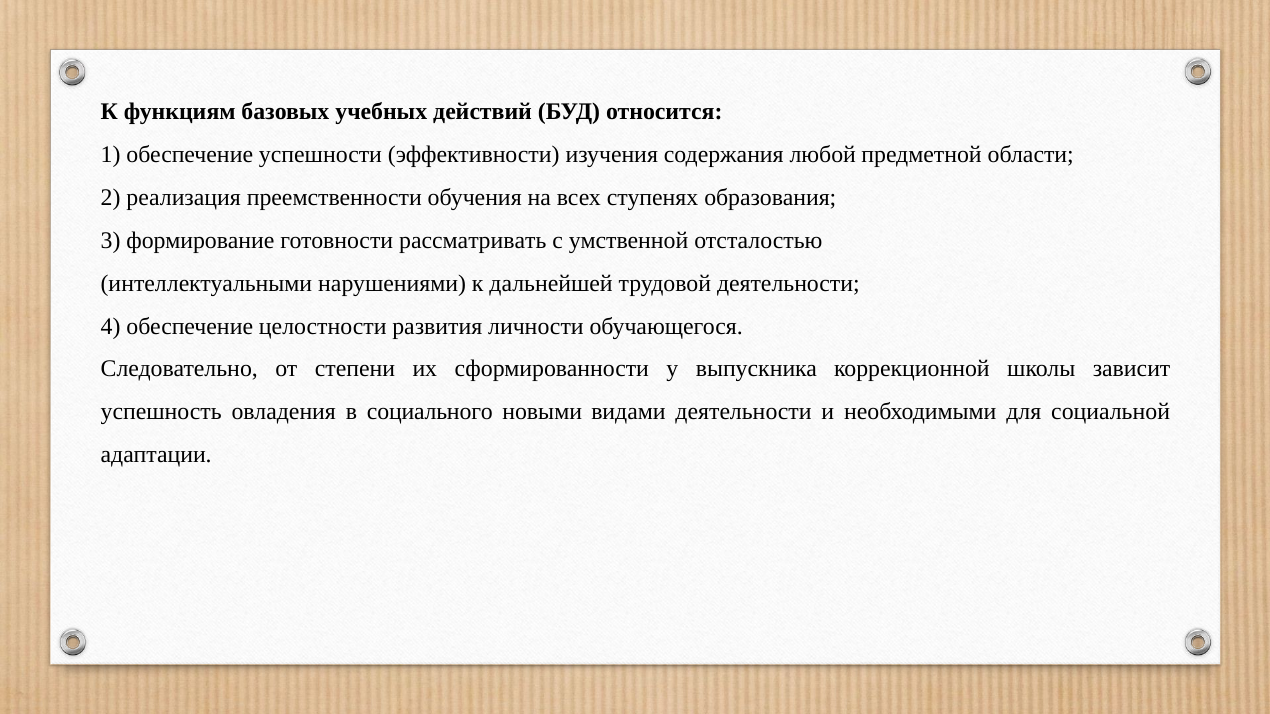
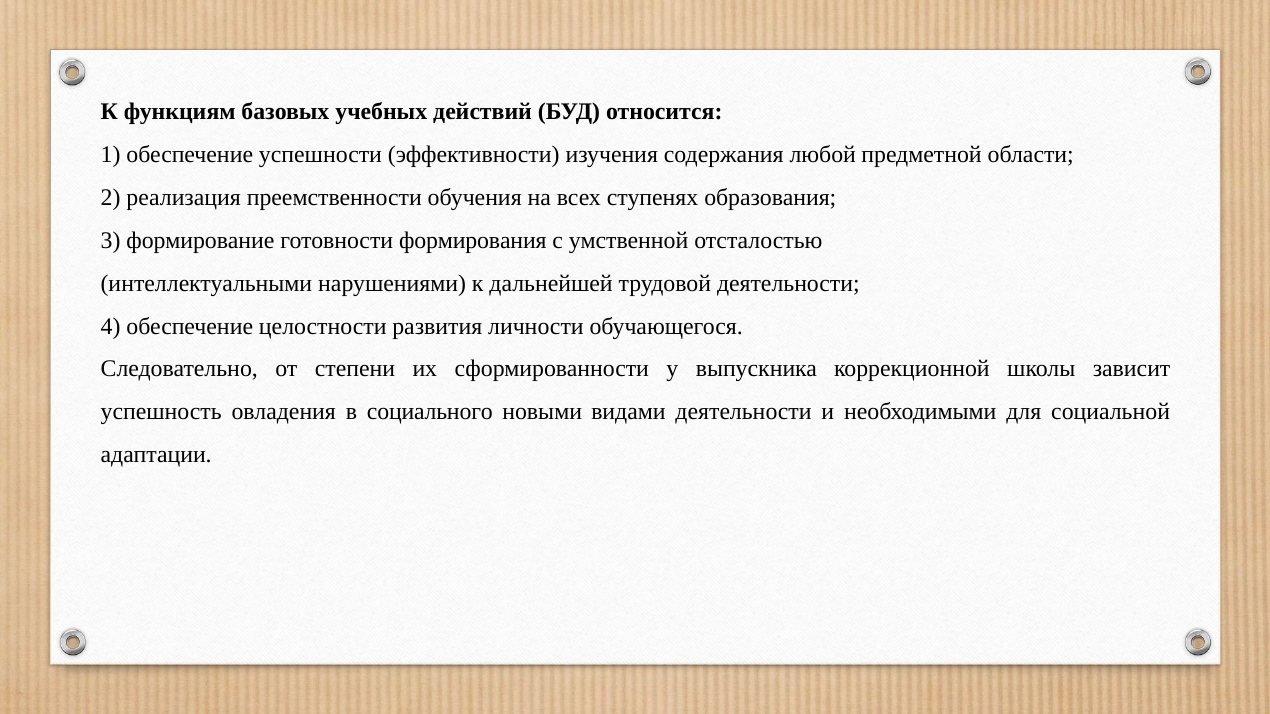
рассматривать: рассматривать -> формирования
